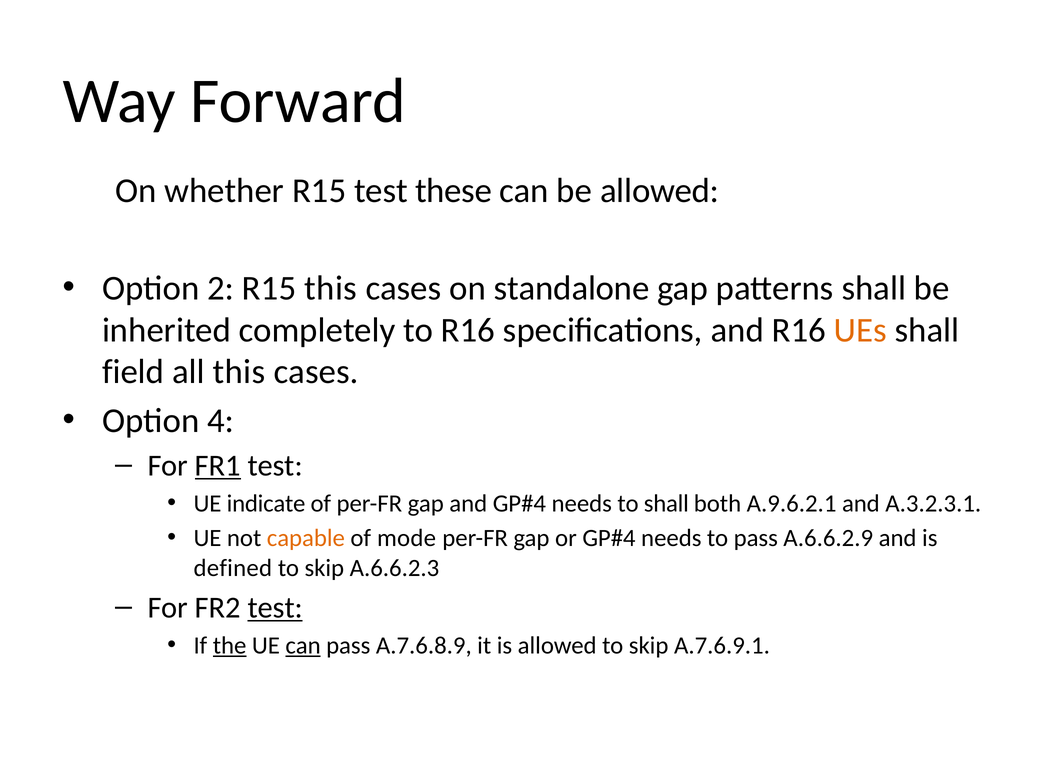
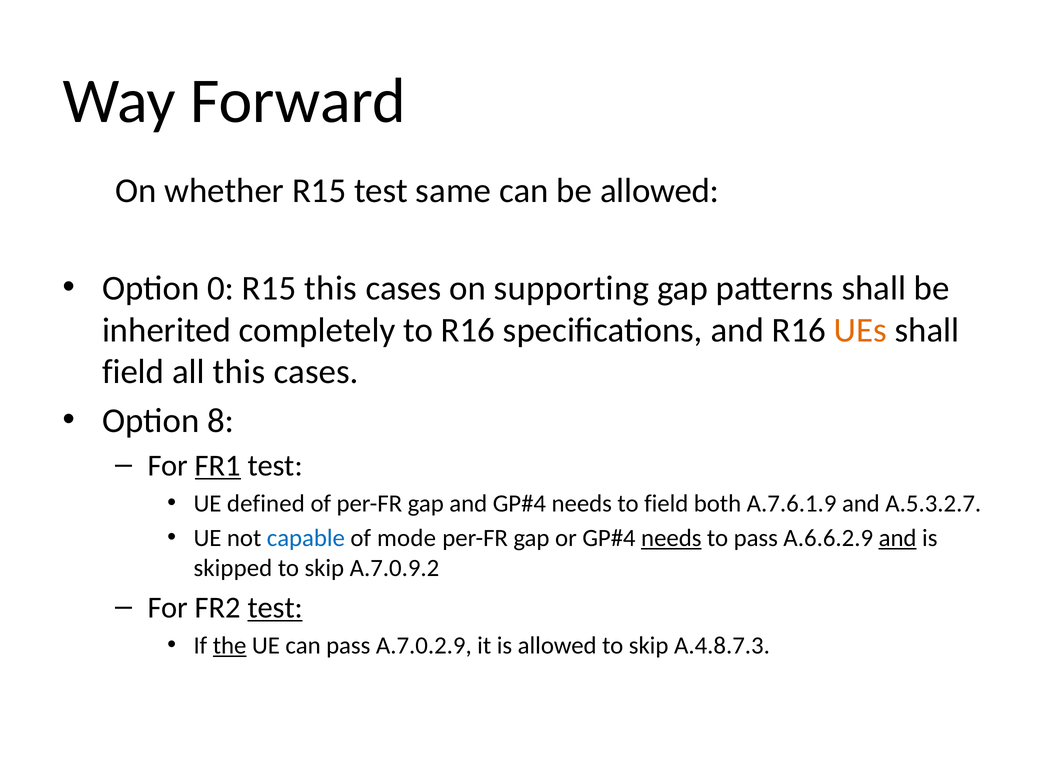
these: these -> same
2: 2 -> 0
standalone: standalone -> supporting
4: 4 -> 8
indicate: indicate -> defined
to shall: shall -> field
A.9.6.2.1: A.9.6.2.1 -> A.7.6.1.9
A.3.2.3.1: A.3.2.3.1 -> A.5.3.2.7
capable colour: orange -> blue
needs at (671, 538) underline: none -> present
and at (898, 538) underline: none -> present
defined: defined -> skipped
A.6.6.2.3: A.6.6.2.3 -> A.7.0.9.2
can at (303, 646) underline: present -> none
A.7.6.8.9: A.7.6.8.9 -> A.7.0.2.9
A.7.6.9.1: A.7.6.9.1 -> A.4.8.7.3
